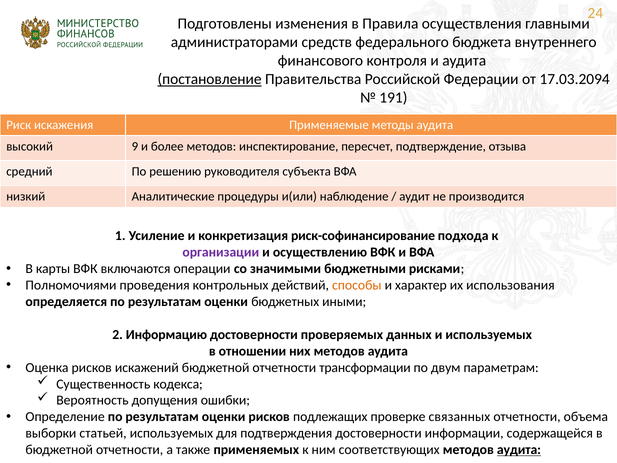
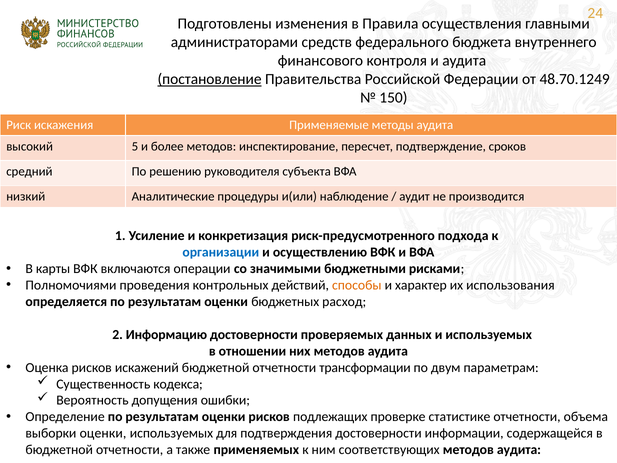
17.03.2094: 17.03.2094 -> 48.70.1249
191: 191 -> 150
9: 9 -> 5
отзыва: отзыва -> сроков
риск-софинансирование: риск-софинансирование -> риск-предусмотренного
организации colour: purple -> blue
иными: иными -> расход
связанных: связанных -> статистике
выборки статьей: статьей -> оценки
аудита at (519, 450) underline: present -> none
